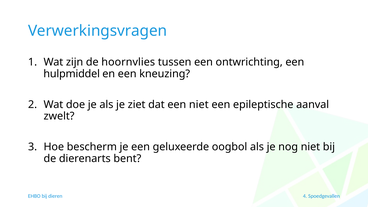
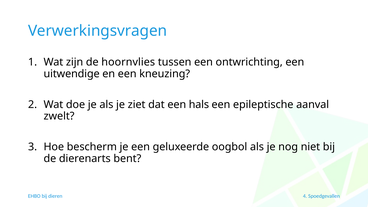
hulpmiddel: hulpmiddel -> uitwendige
een niet: niet -> hals
